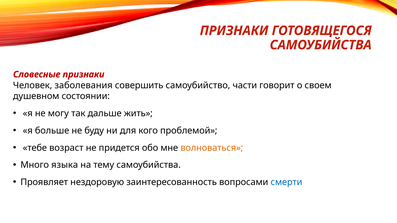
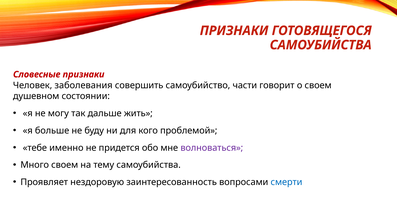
возраст: возраст -> именно
волноваться colour: orange -> purple
Много языка: языка -> своем
